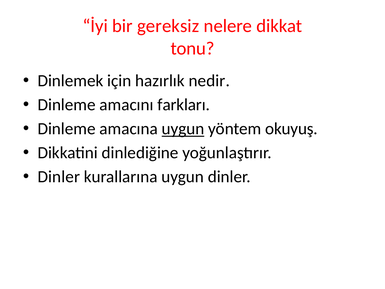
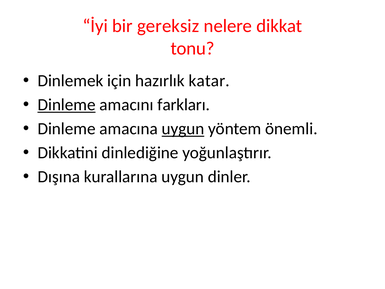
nedir: nedir -> katar
Dinleme at (67, 105) underline: none -> present
okuyuş: okuyuş -> önemli
Dinler at (59, 177): Dinler -> Dışına
